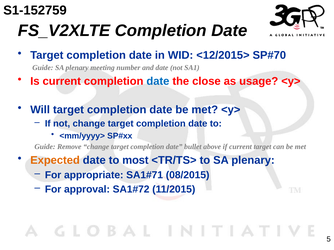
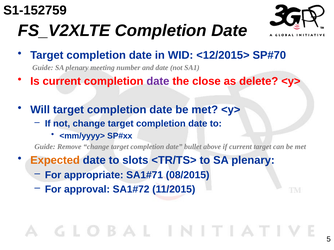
date at (158, 81) colour: blue -> purple
usage: usage -> delete
most: most -> slots
